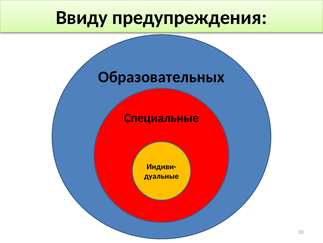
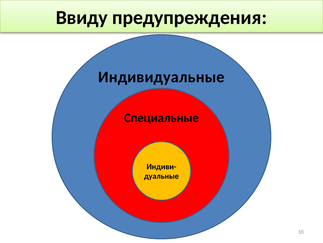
Образовательных: Образовательных -> Индивидуальные
